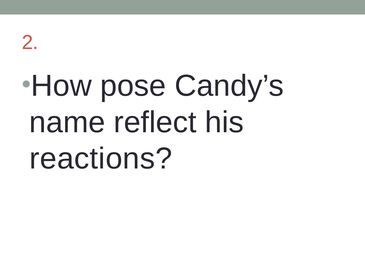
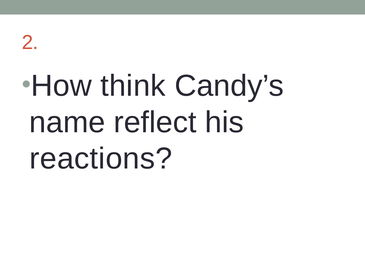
pose: pose -> think
